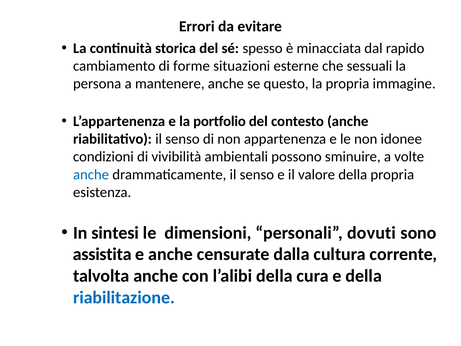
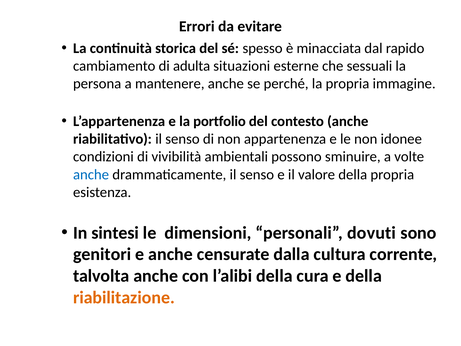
forme: forme -> adulta
questo: questo -> perché
assistita: assistita -> genitori
riabilitazione colour: blue -> orange
